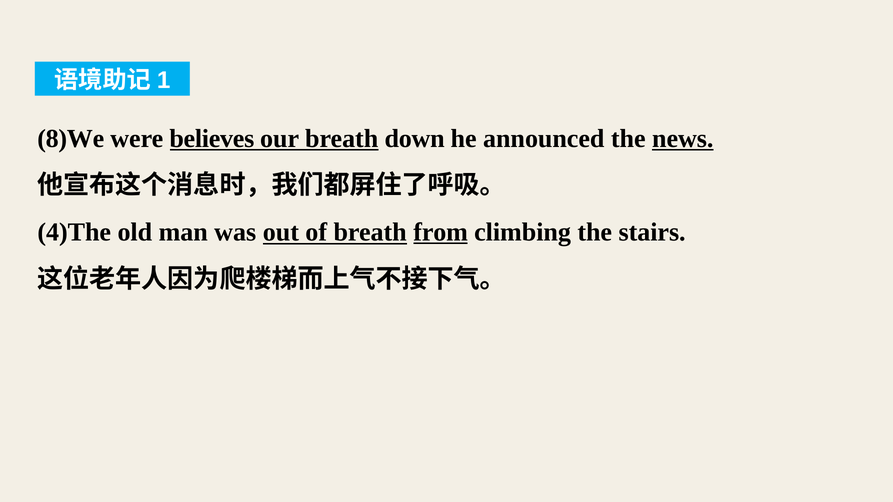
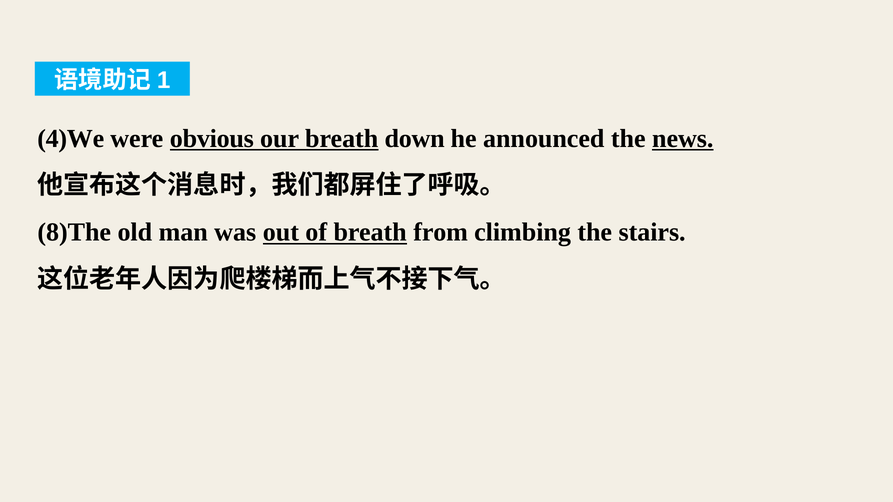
8)We: 8)We -> 4)We
believes: believes -> obvious
4)The: 4)The -> 8)The
from underline: present -> none
